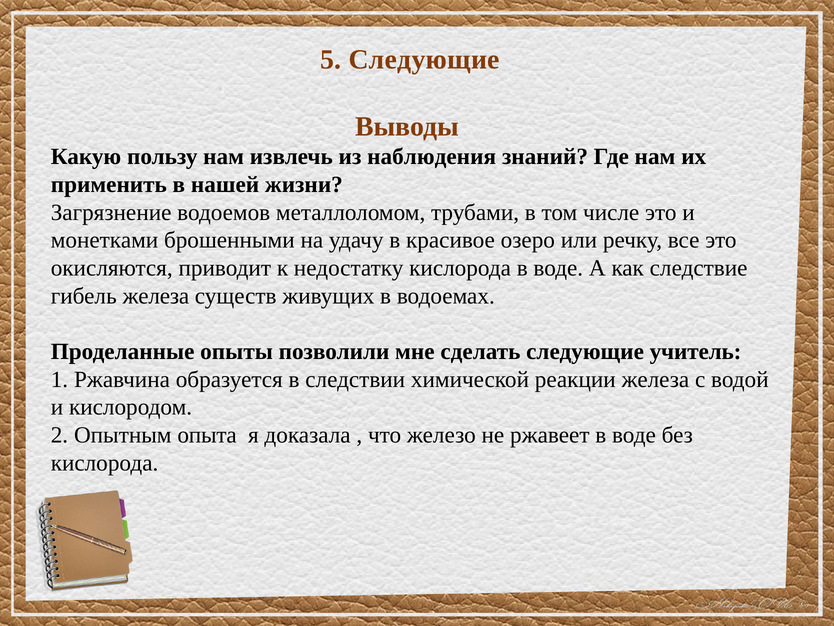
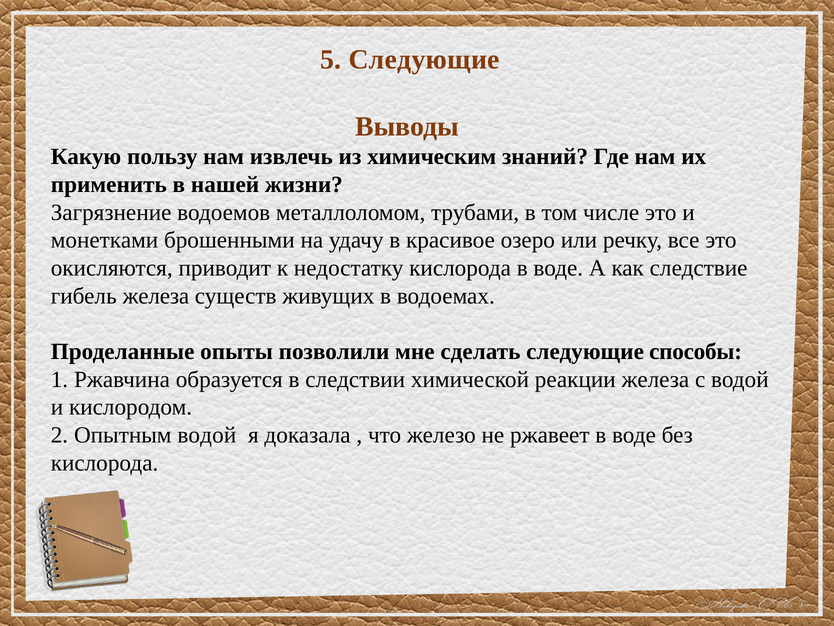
наблюдения: наблюдения -> химическим
учитель: учитель -> способы
Опытным опыта: опыта -> водой
